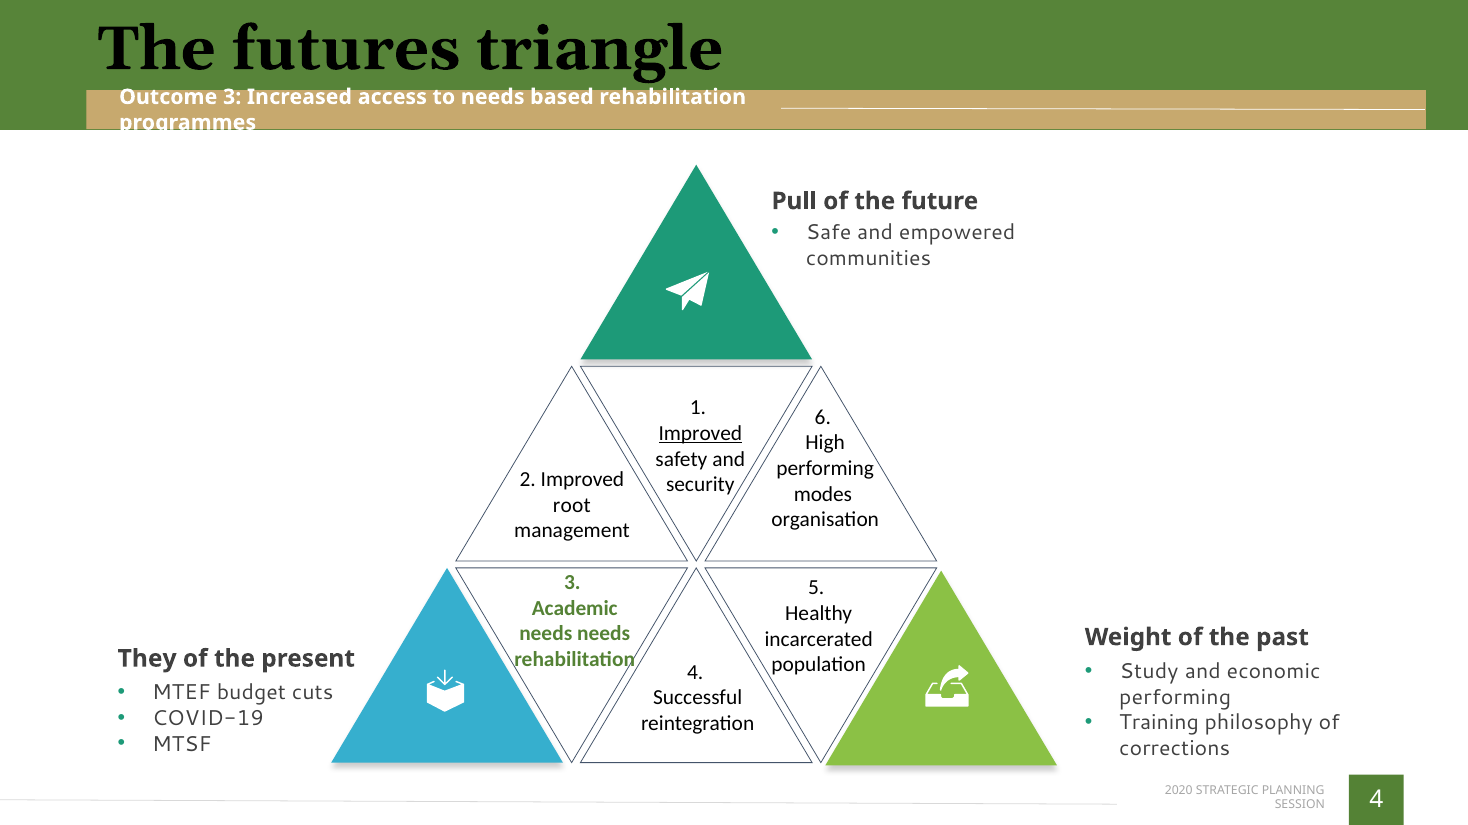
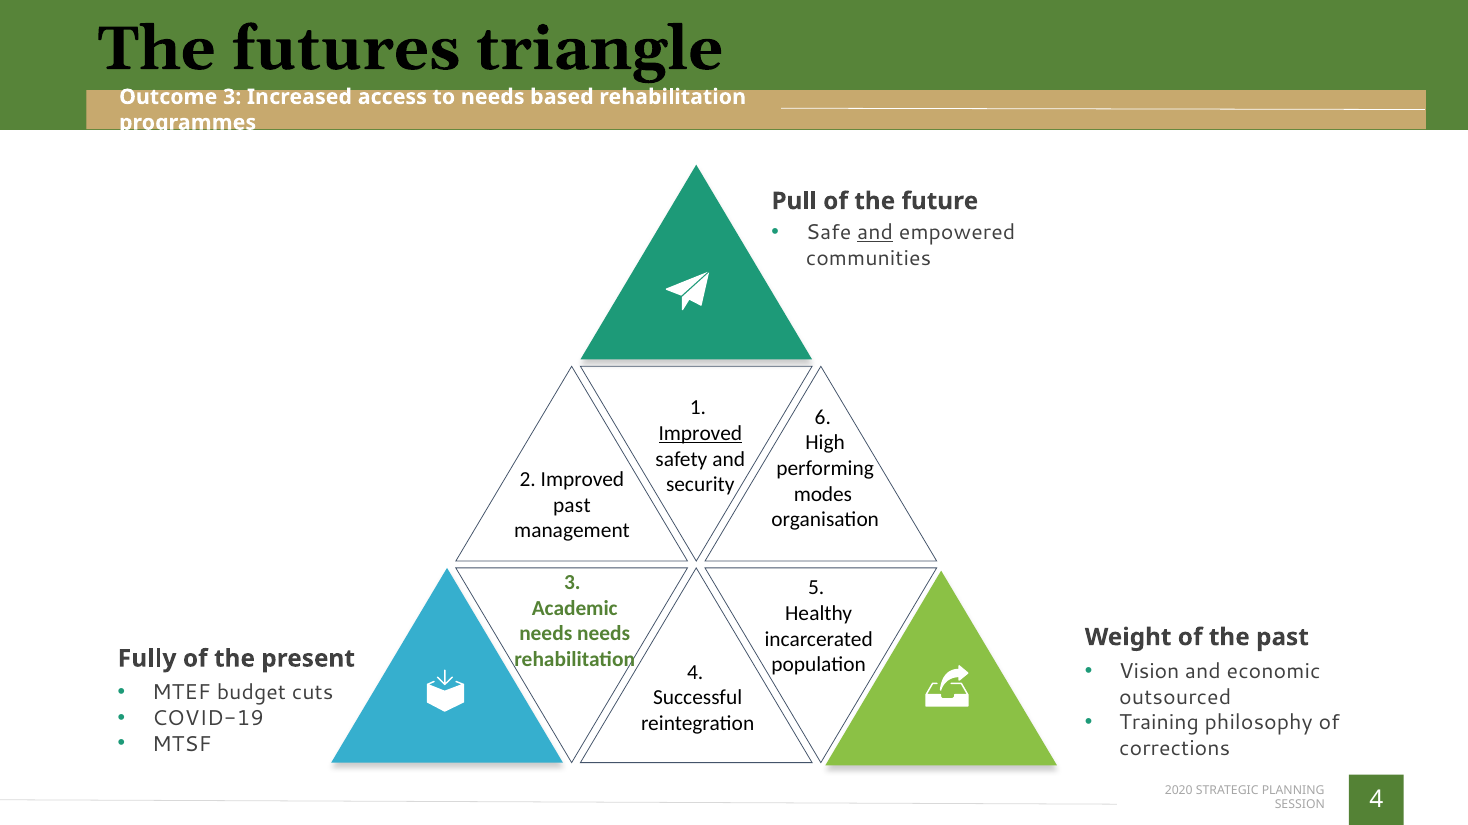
and at (875, 233) underline: none -> present
root at (572, 506): root -> past
They: They -> Fully
Study: Study -> Vision
performing at (1175, 698): performing -> outsourced
